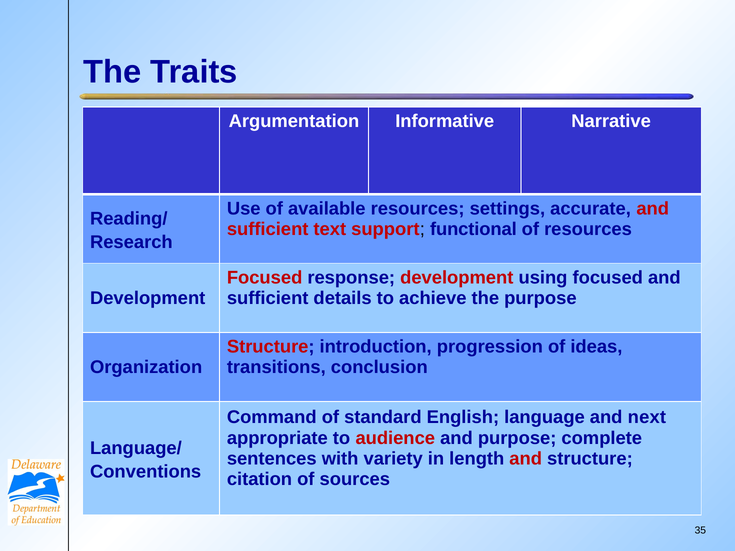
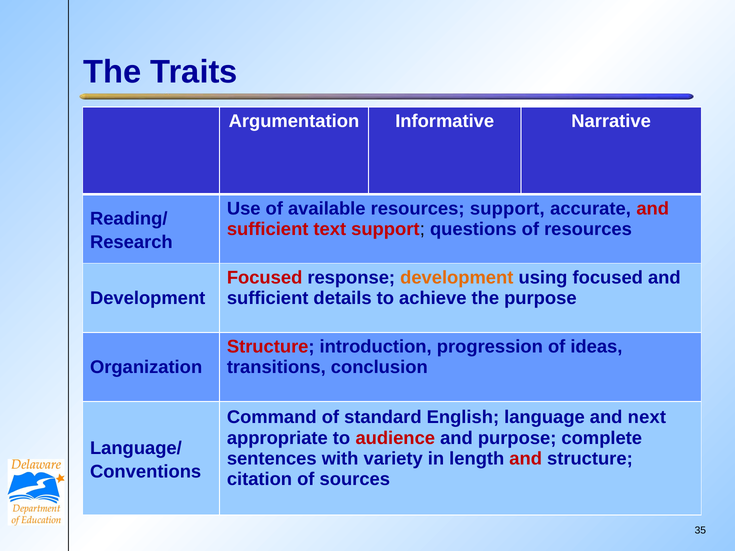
resources settings: settings -> support
functional: functional -> questions
development at (457, 278) colour: red -> orange
